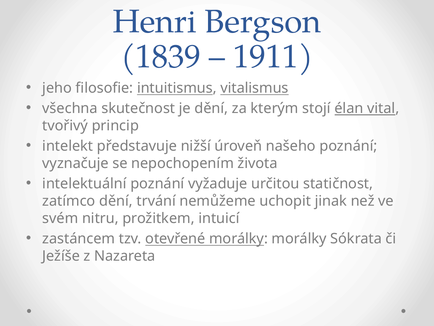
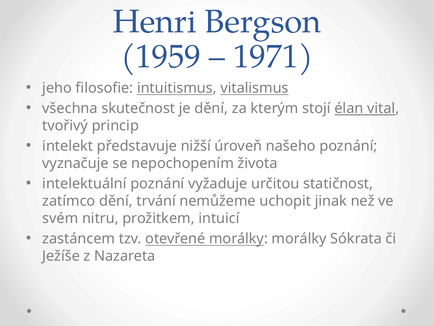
1839: 1839 -> 1959
1911: 1911 -> 1971
